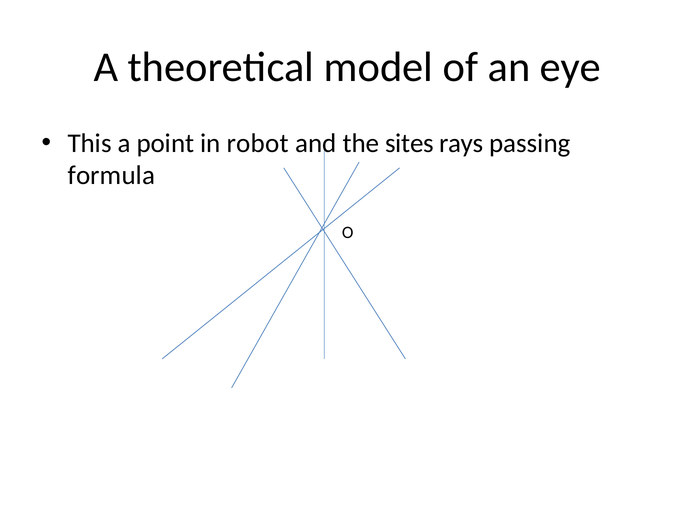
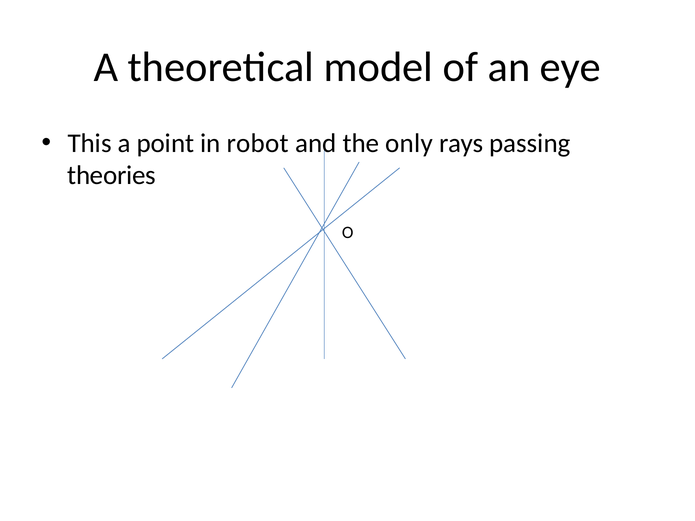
sites: sites -> only
formula: formula -> theories
